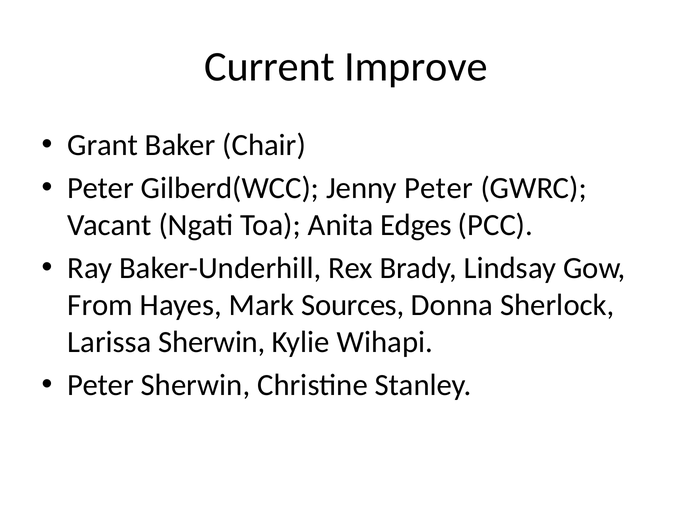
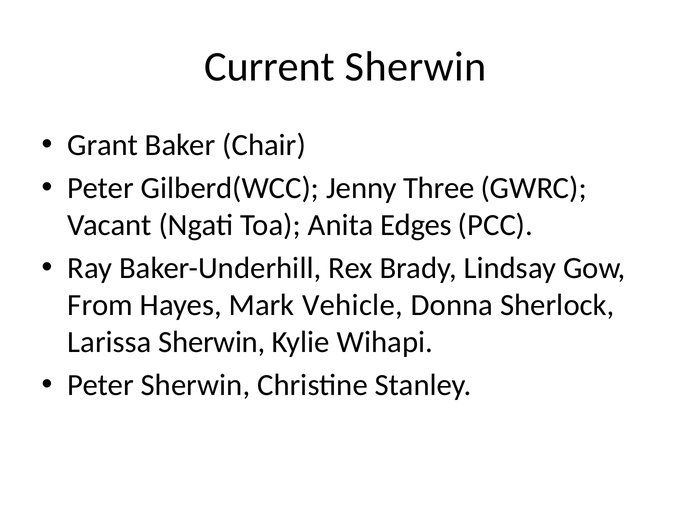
Current Improve: Improve -> Sherwin
Jenny Peter: Peter -> Three
Sources: Sources -> Vehicle
